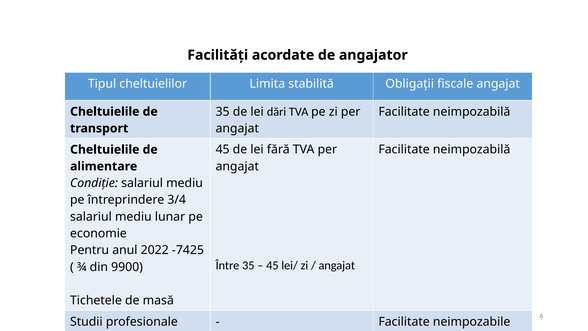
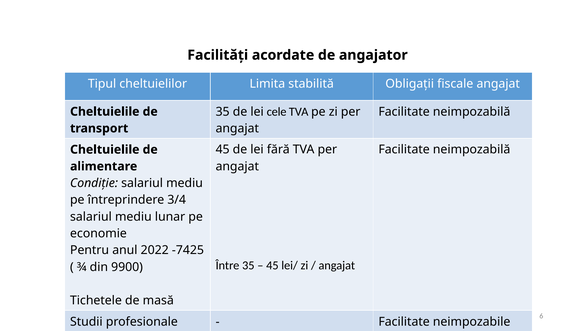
dări: dări -> cele
